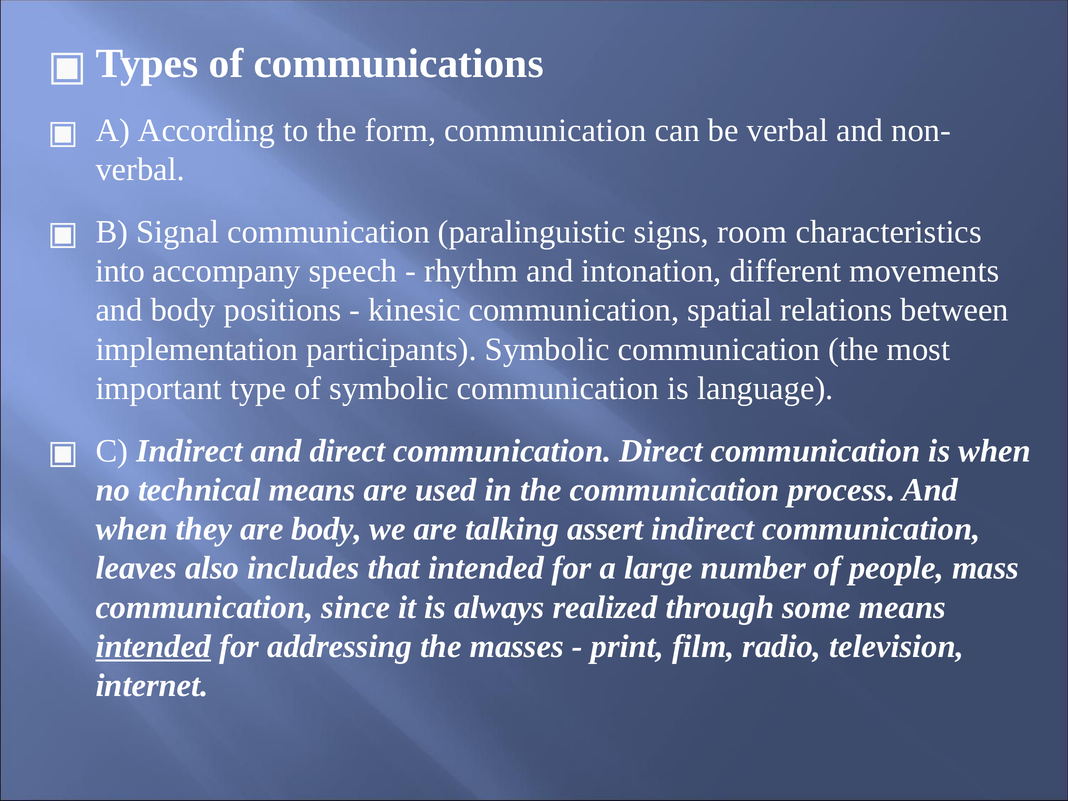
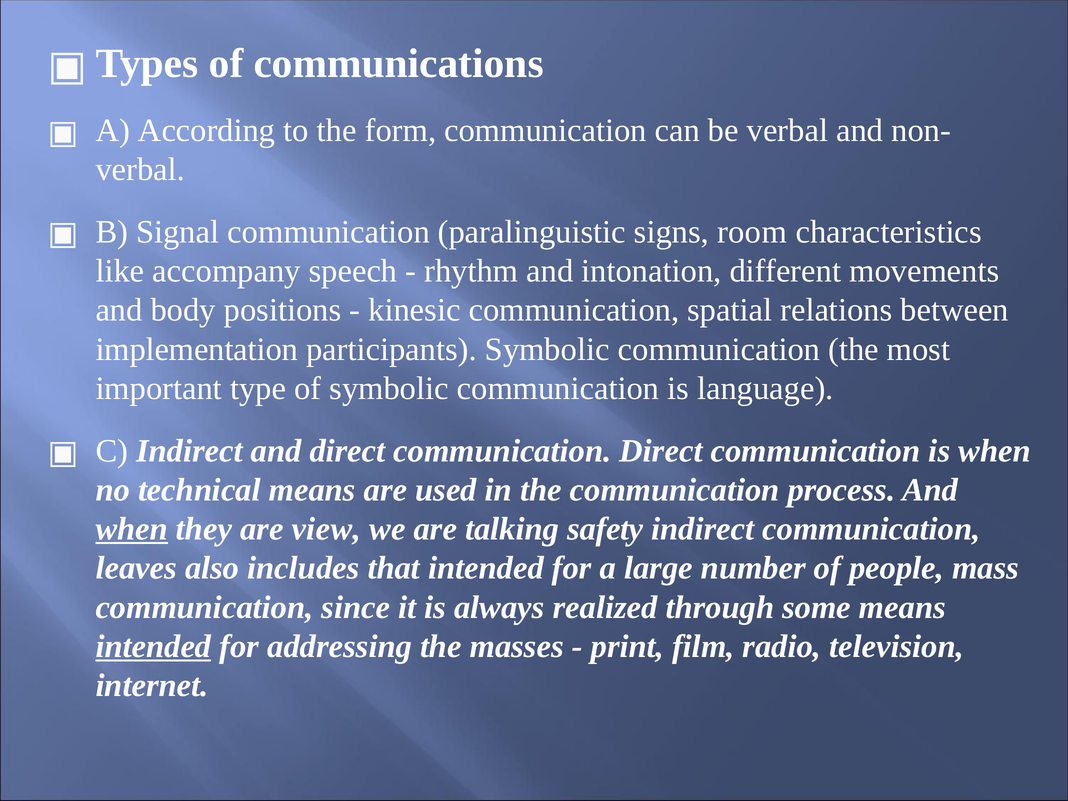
into: into -> like
when at (132, 529) underline: none -> present
are body: body -> view
assert: assert -> safety
